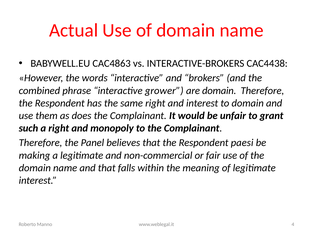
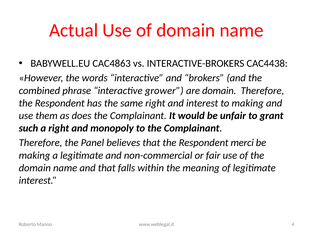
to domain: domain -> making
paesi: paesi -> merci
